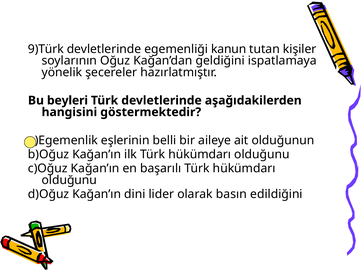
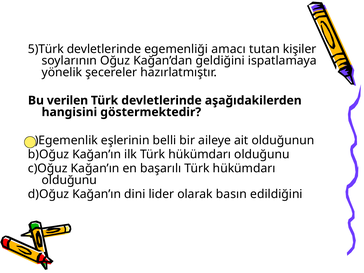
9)Türk: 9)Türk -> 5)Türk
kanun: kanun -> amacı
beyleri: beyleri -> verilen
